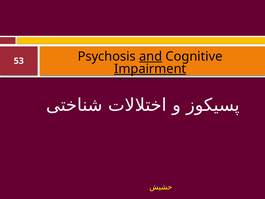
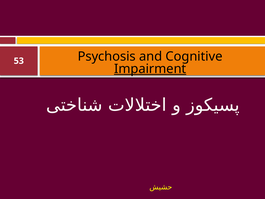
and underline: present -> none
